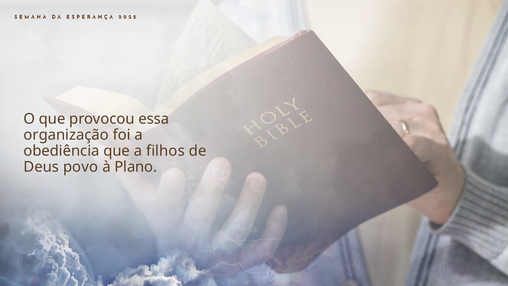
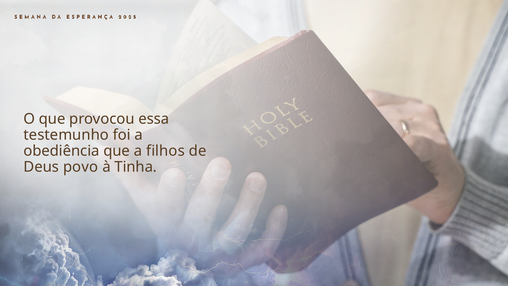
organização: organização -> testemunho
Plano: Plano -> Tinha
